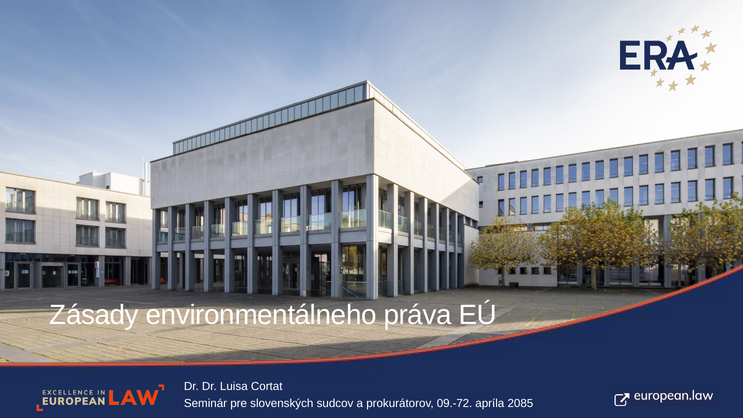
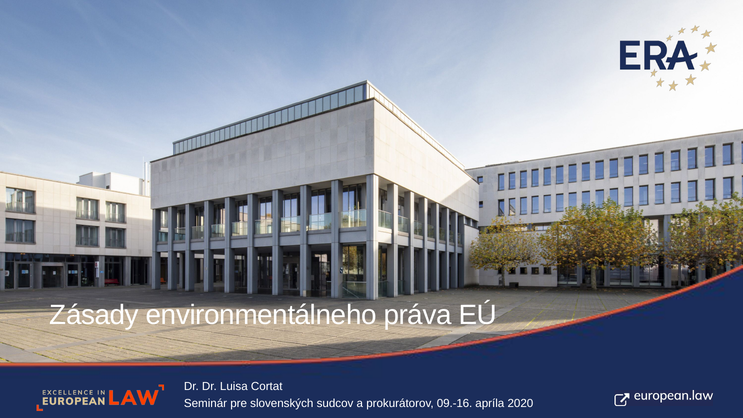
09.-72: 09.-72 -> 09.-16
2085: 2085 -> 2020
